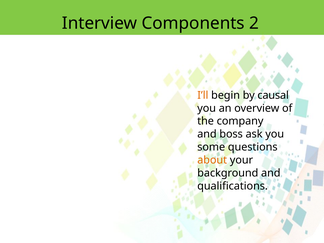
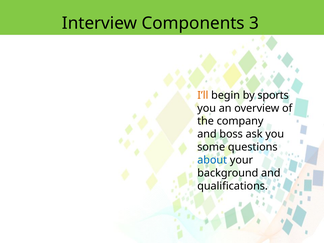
2: 2 -> 3
causal: causal -> sports
about colour: orange -> blue
